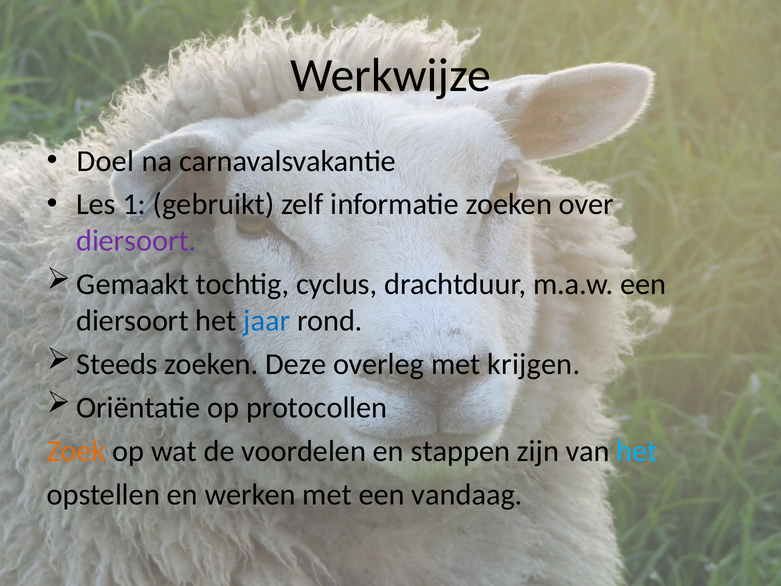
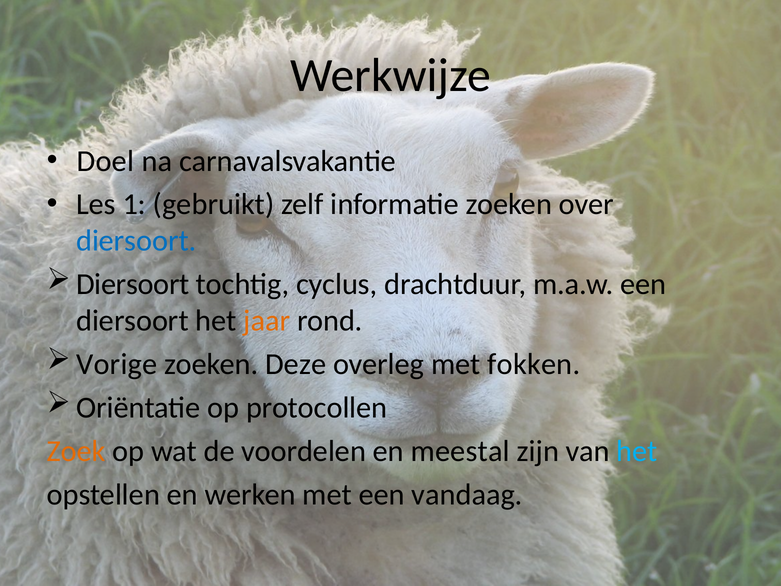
diersoort at (136, 241) colour: purple -> blue
Gemaakt at (133, 284): Gemaakt -> Diersoort
jaar colour: blue -> orange
Steeds: Steeds -> Vorige
krijgen: krijgen -> fokken
stappen: stappen -> meestal
